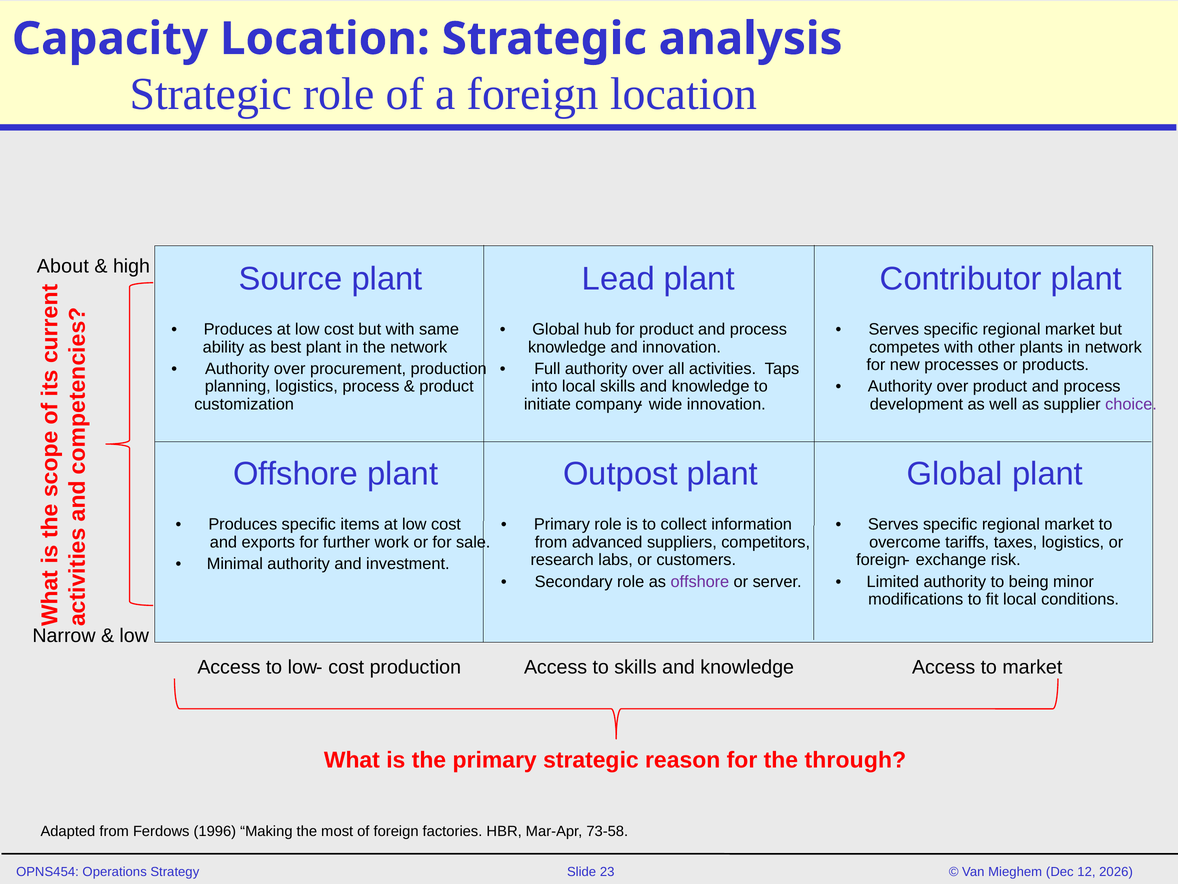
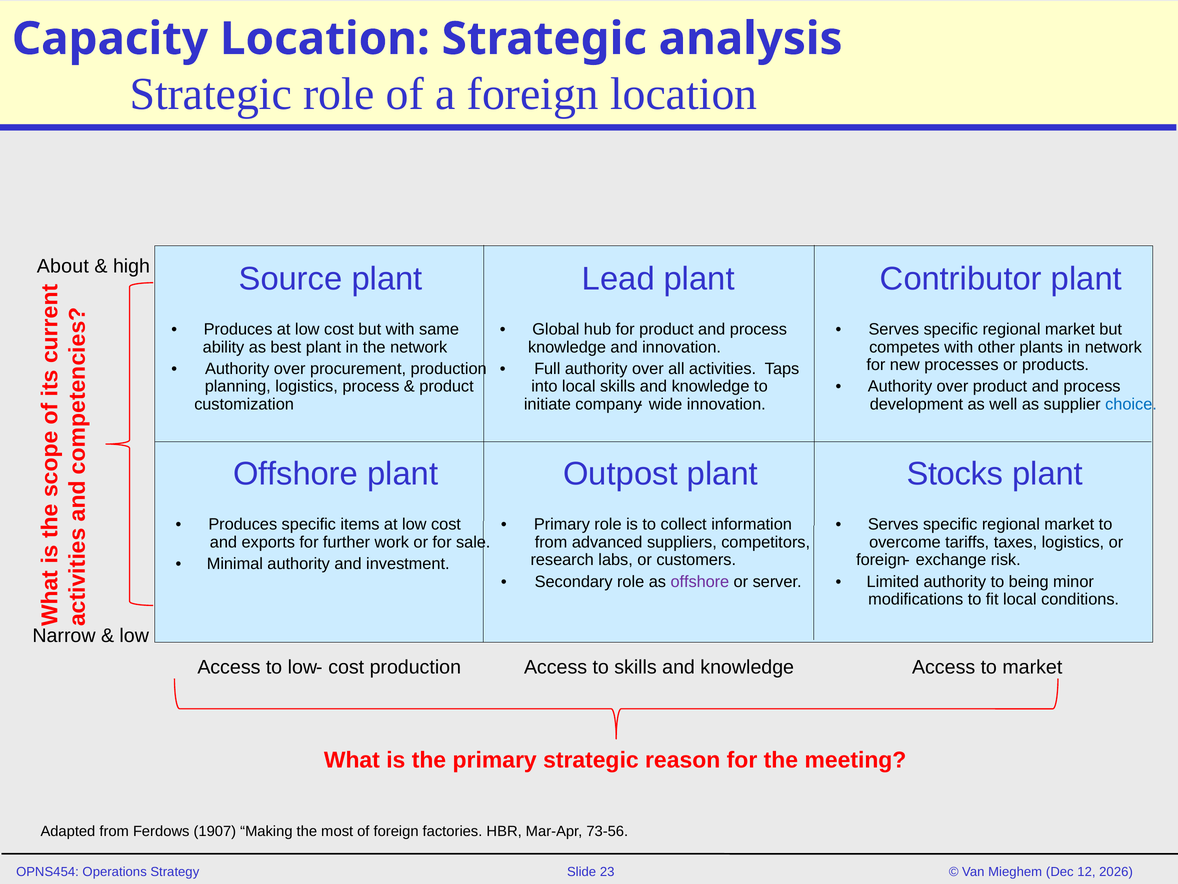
choice colour: purple -> blue
Global at (955, 474): Global -> Stocks
through: through -> meeting
1996: 1996 -> 1907
73-58: 73-58 -> 73-56
